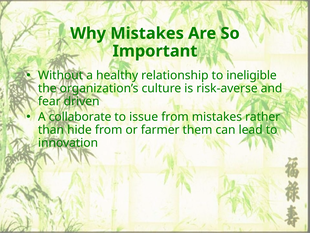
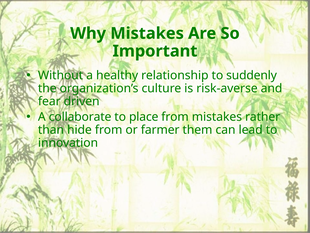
ineligible: ineligible -> suddenly
issue: issue -> place
